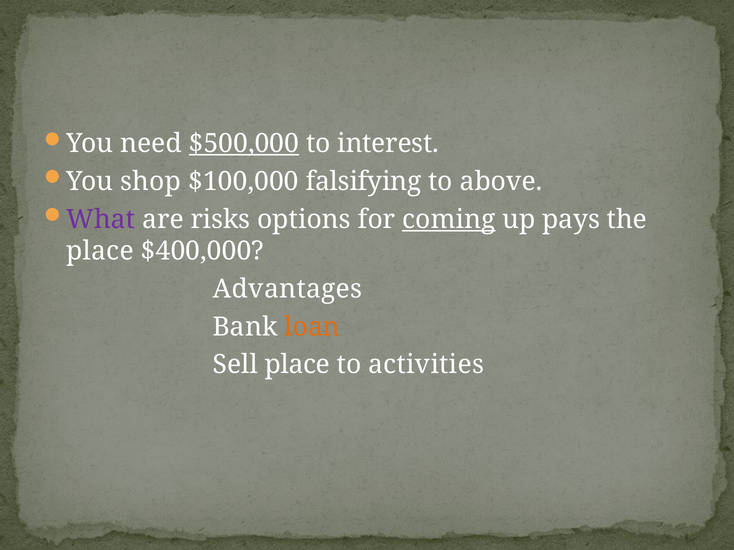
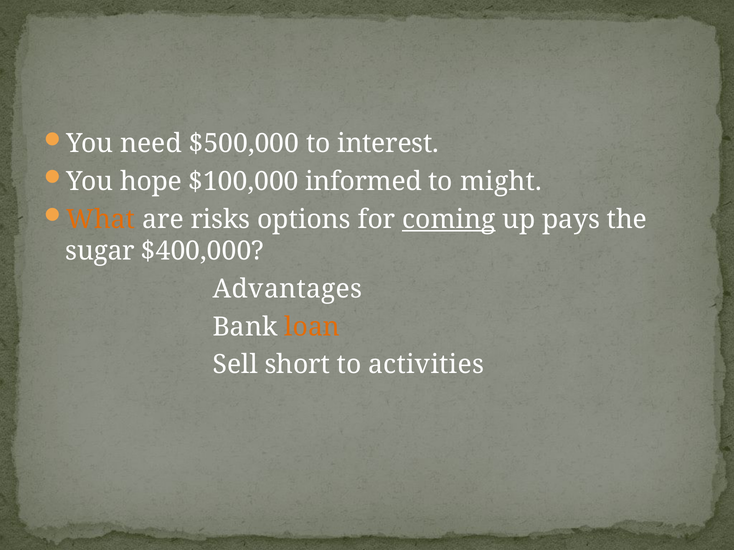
$500,000 underline: present -> none
shop: shop -> hope
falsifying: falsifying -> informed
above: above -> might
What colour: purple -> orange
place at (100, 251): place -> sugar
Sell place: place -> short
